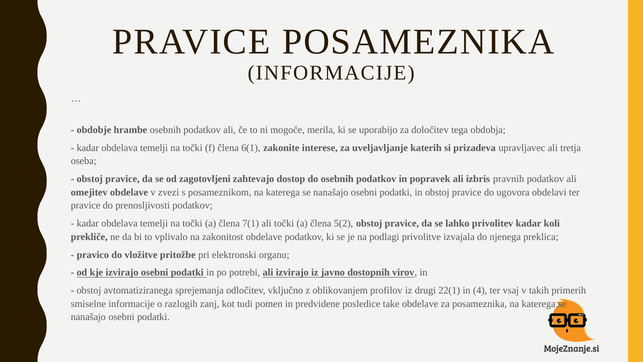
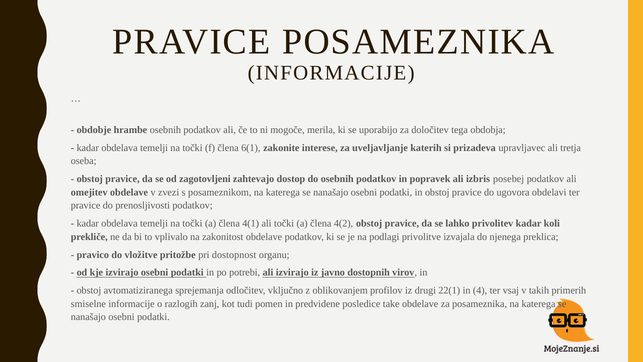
pravnih: pravnih -> posebej
7(1: 7(1 -> 4(1
5(2: 5(2 -> 4(2
elektronski: elektronski -> dostopnost
